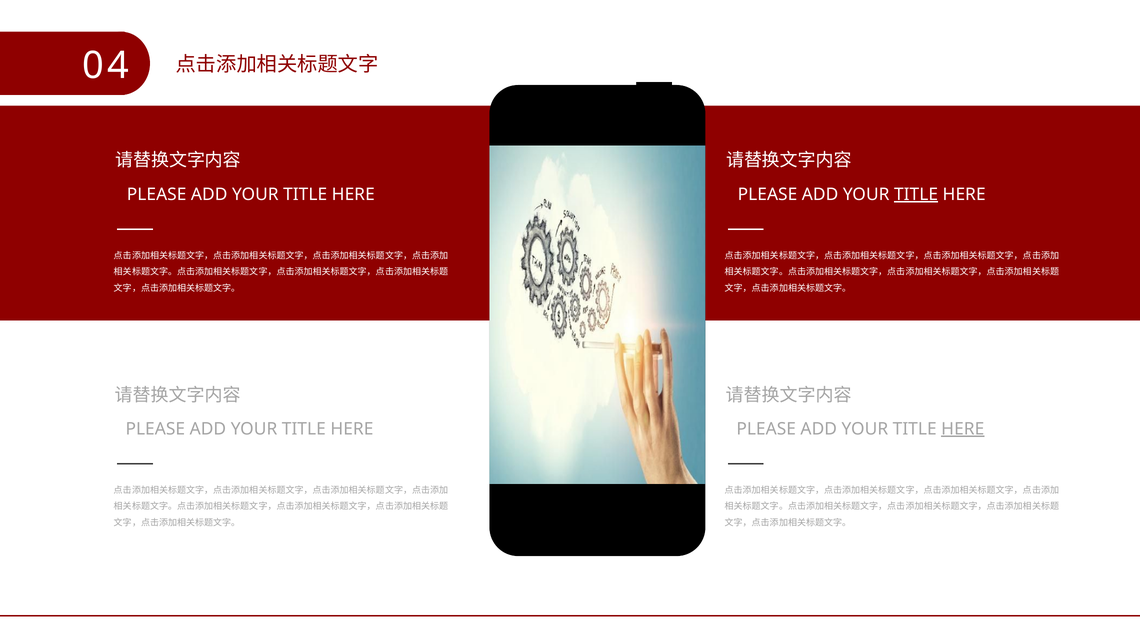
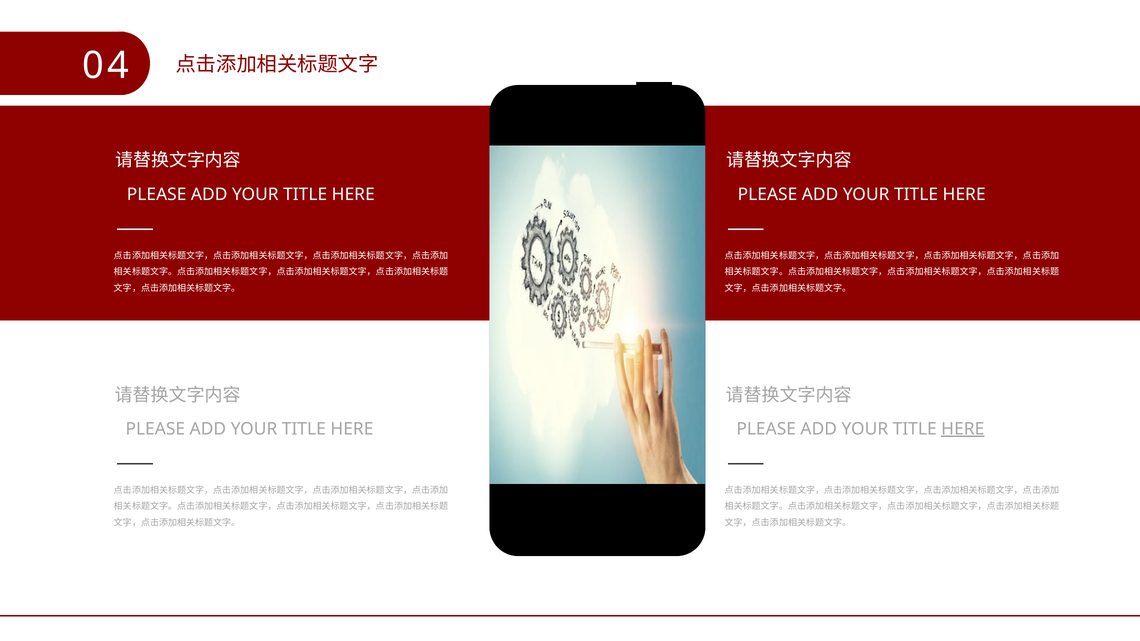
TITLE at (916, 194) underline: present -> none
